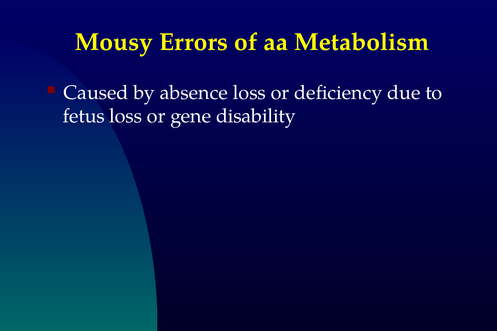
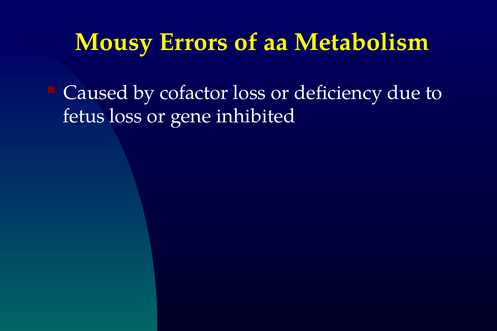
absence: absence -> cofactor
disability: disability -> inhibited
